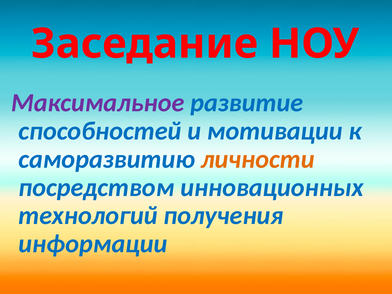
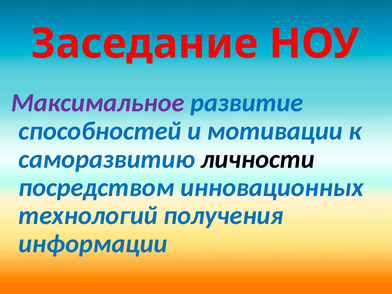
личности colour: orange -> black
